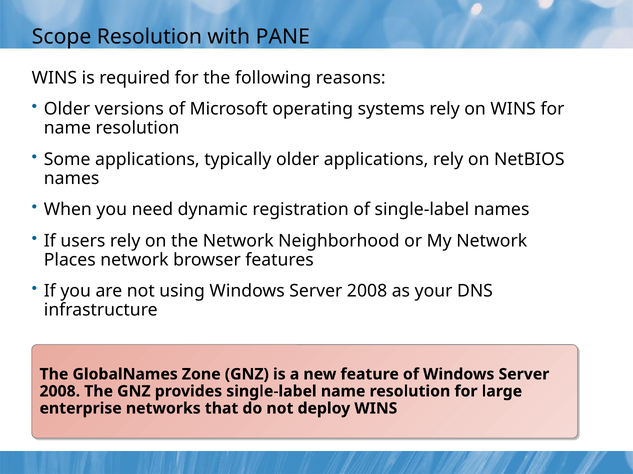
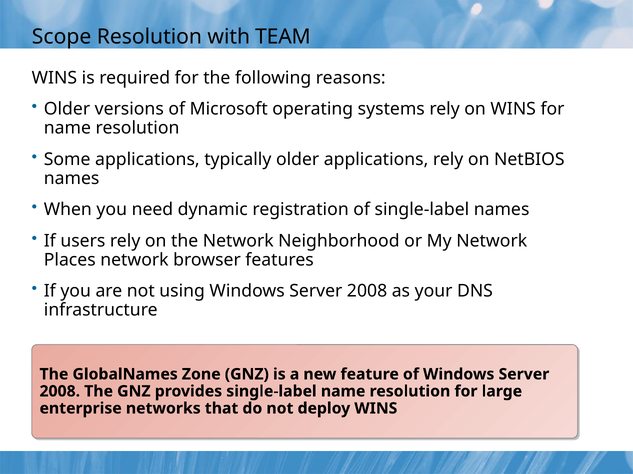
PANE: PANE -> TEAM
